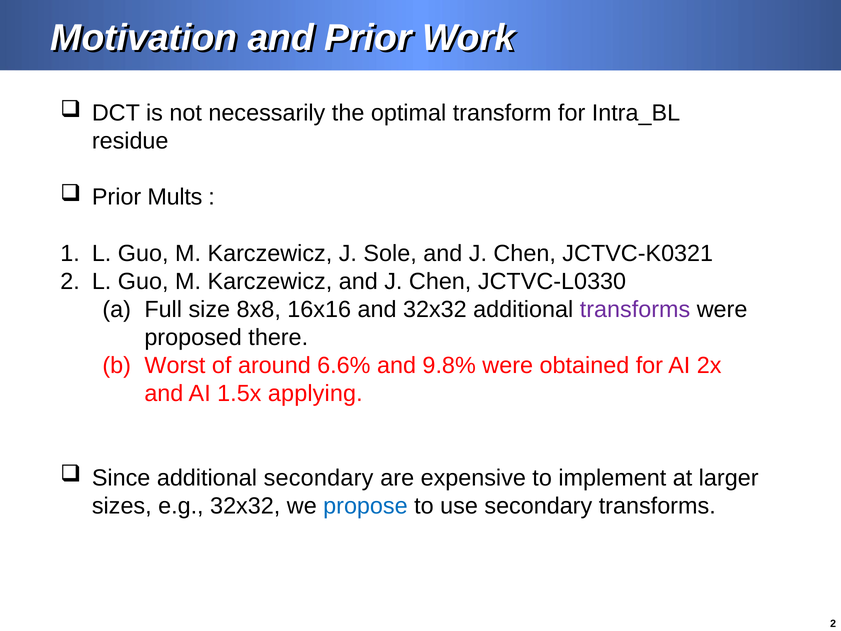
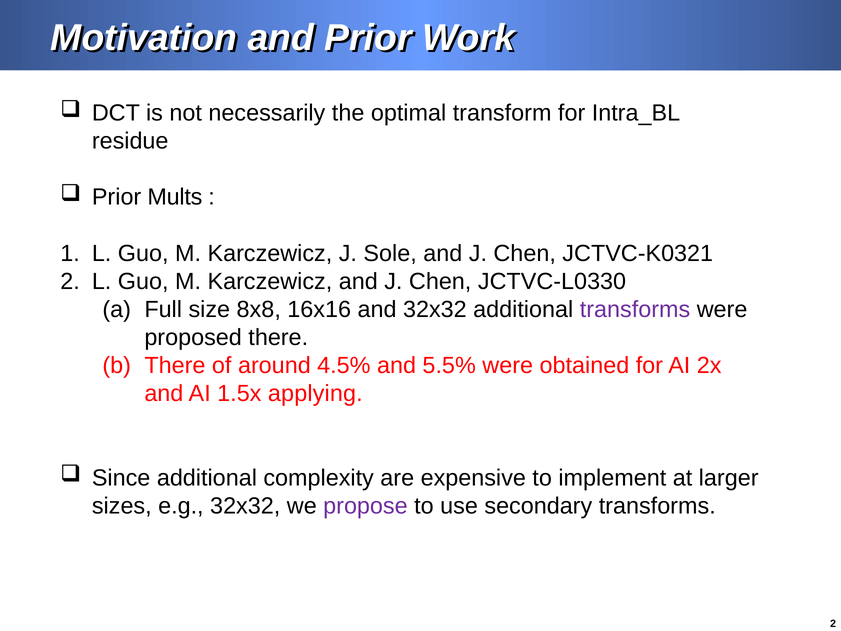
Worst at (175, 365): Worst -> There
6.6%: 6.6% -> 4.5%
9.8%: 9.8% -> 5.5%
additional secondary: secondary -> complexity
propose colour: blue -> purple
